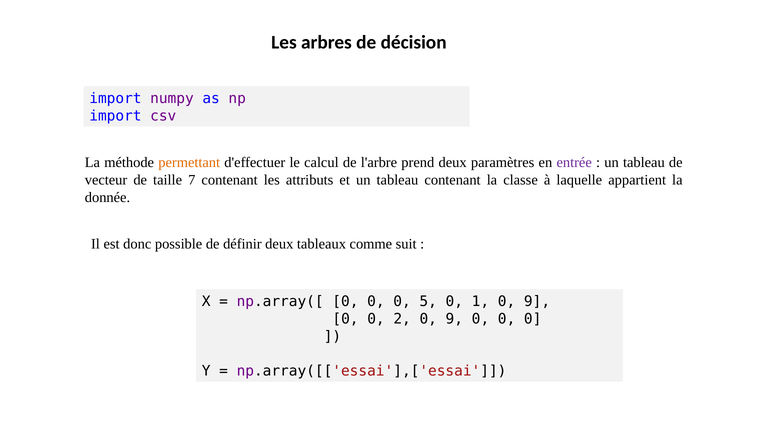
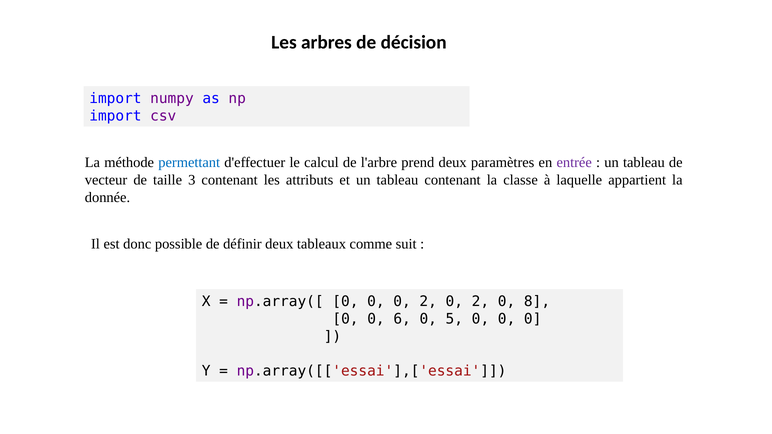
permettant colour: orange -> blue
7: 7 -> 3
0 0 5: 5 -> 2
1 at (480, 302): 1 -> 2
9 at (537, 302): 9 -> 8
2: 2 -> 6
9 at (454, 319): 9 -> 5
